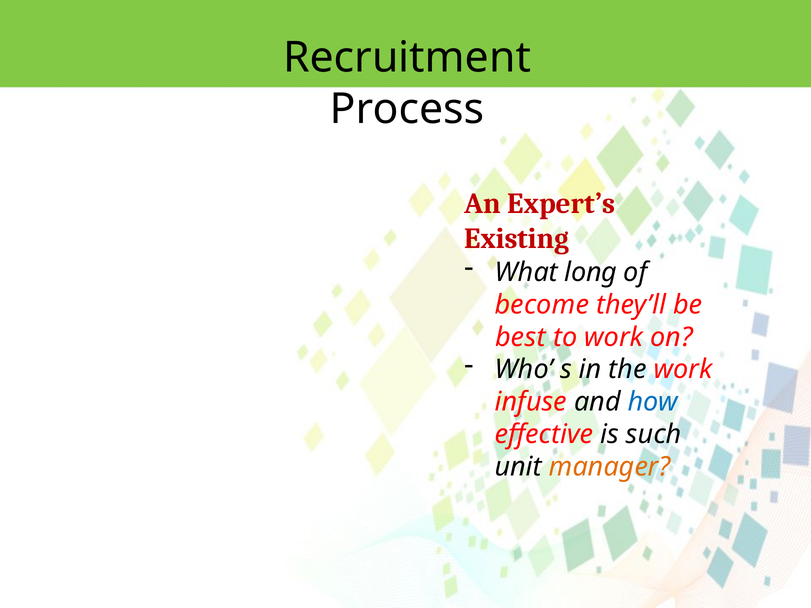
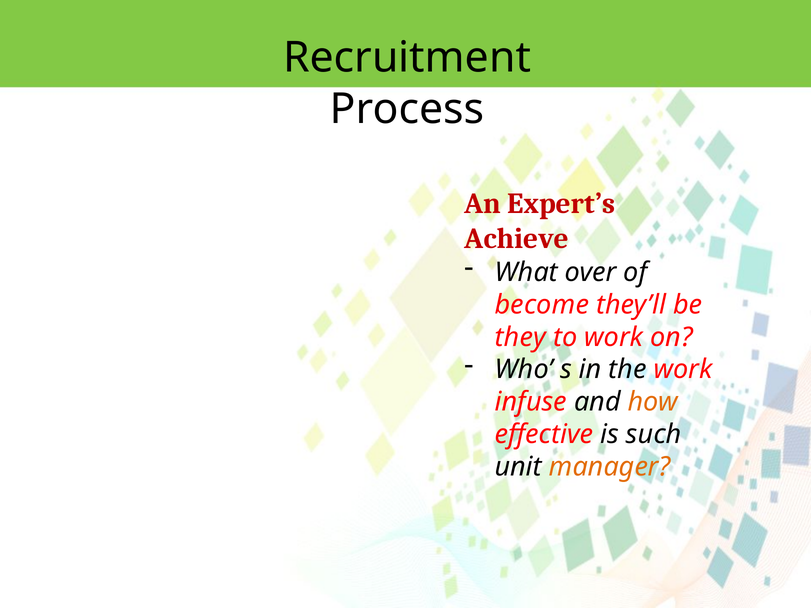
Existing: Existing -> Achieve
long: long -> over
best: best -> they
how colour: blue -> orange
